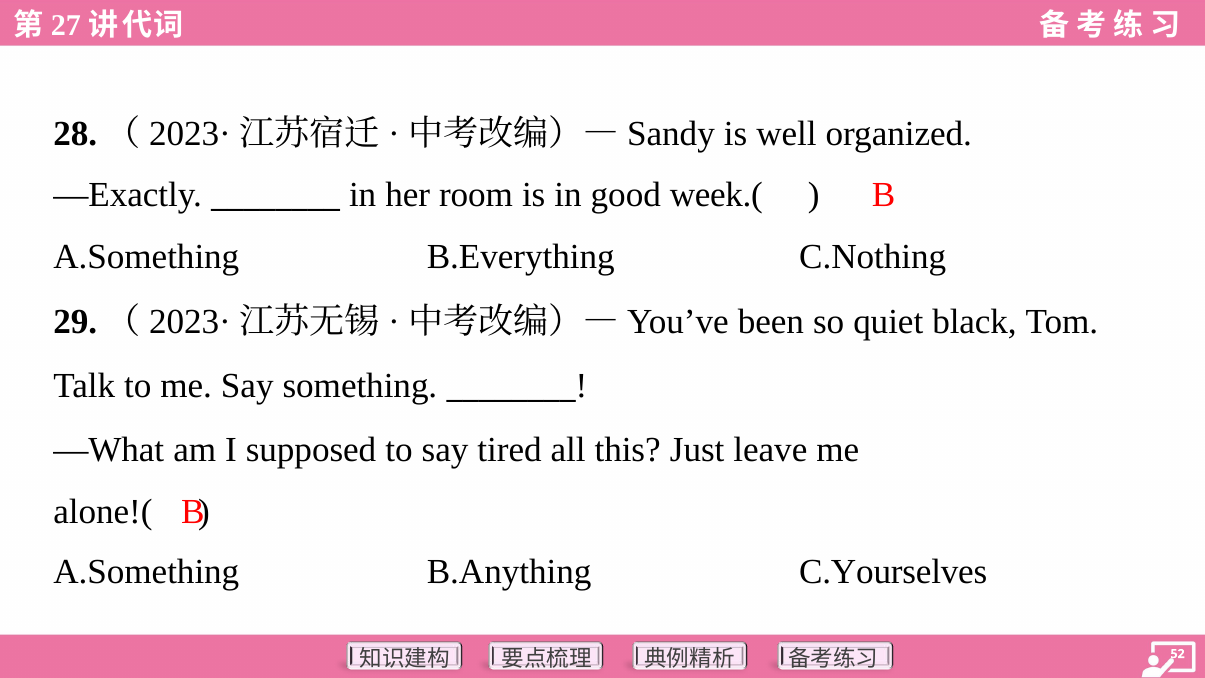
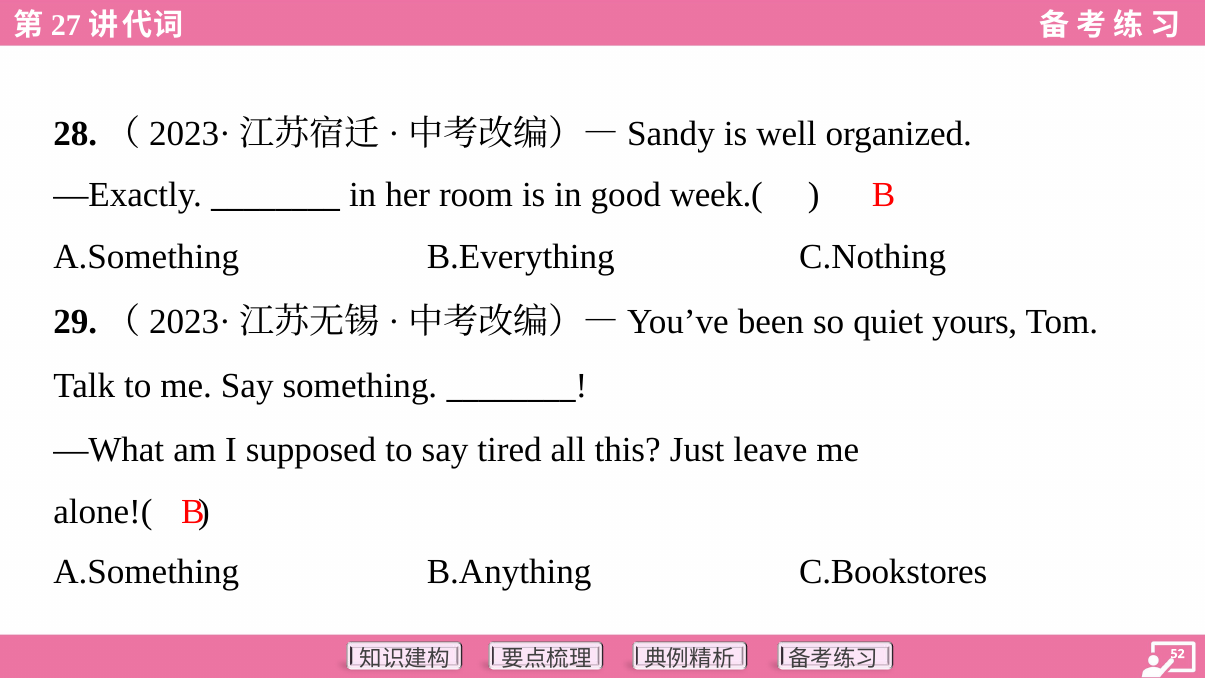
black: black -> yours
C.Yourselves: C.Yourselves -> C.Bookstores
